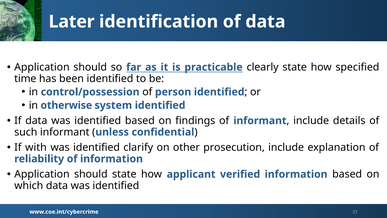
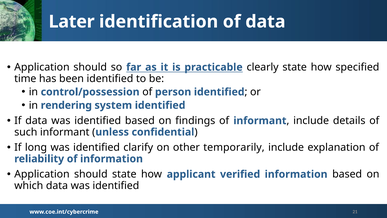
otherwise: otherwise -> rendering
with: with -> long
prosecution: prosecution -> temporarily
